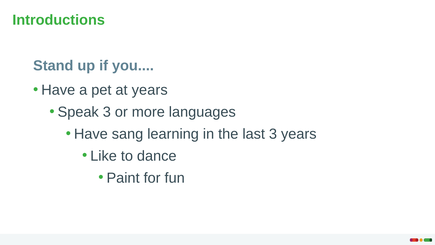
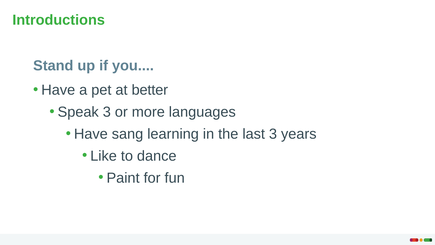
at years: years -> better
